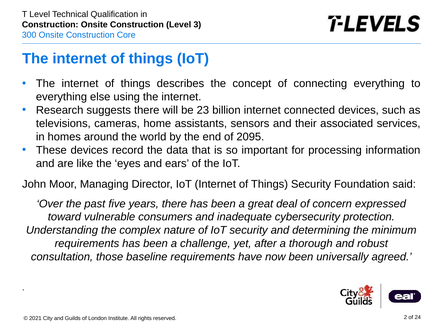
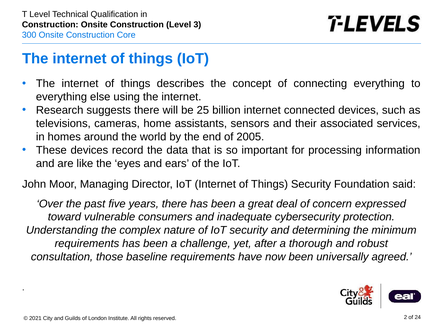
23: 23 -> 25
2095: 2095 -> 2005
